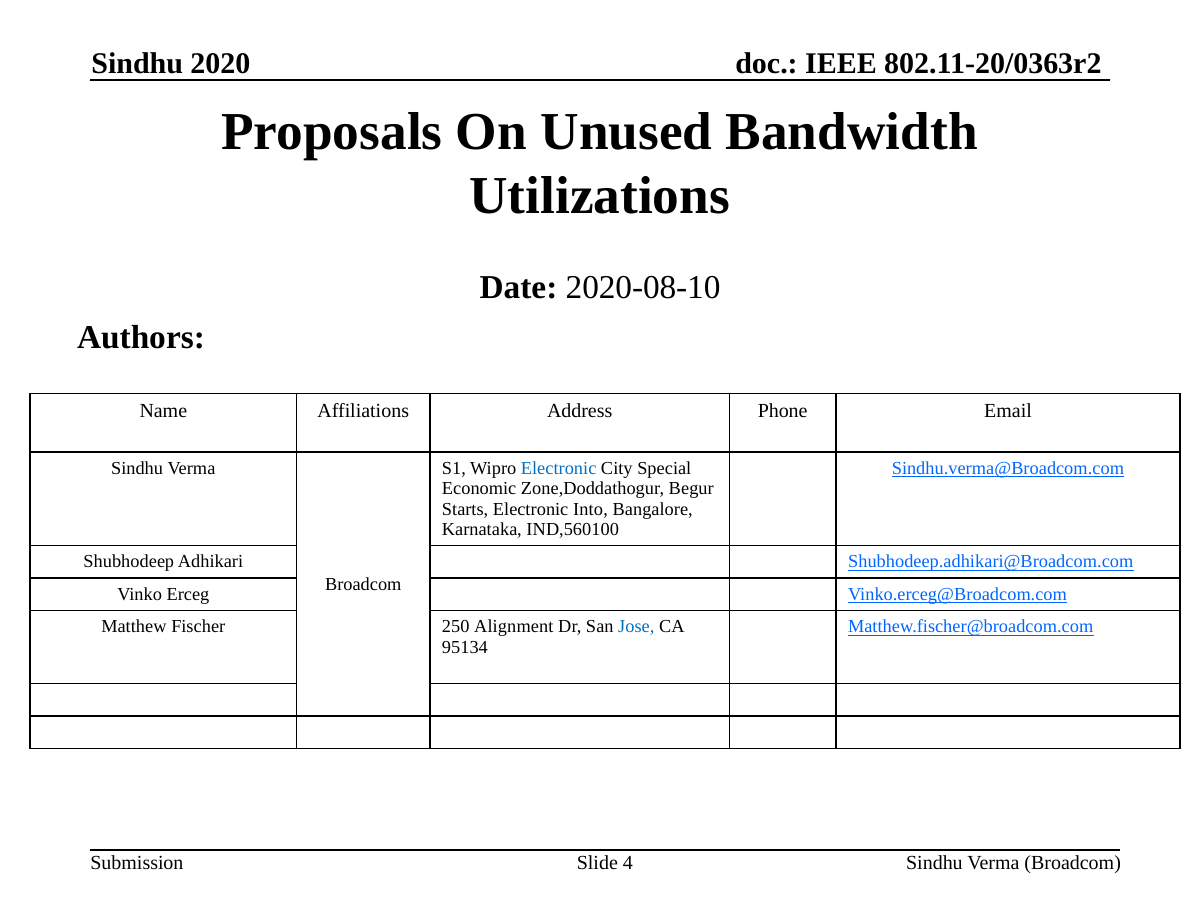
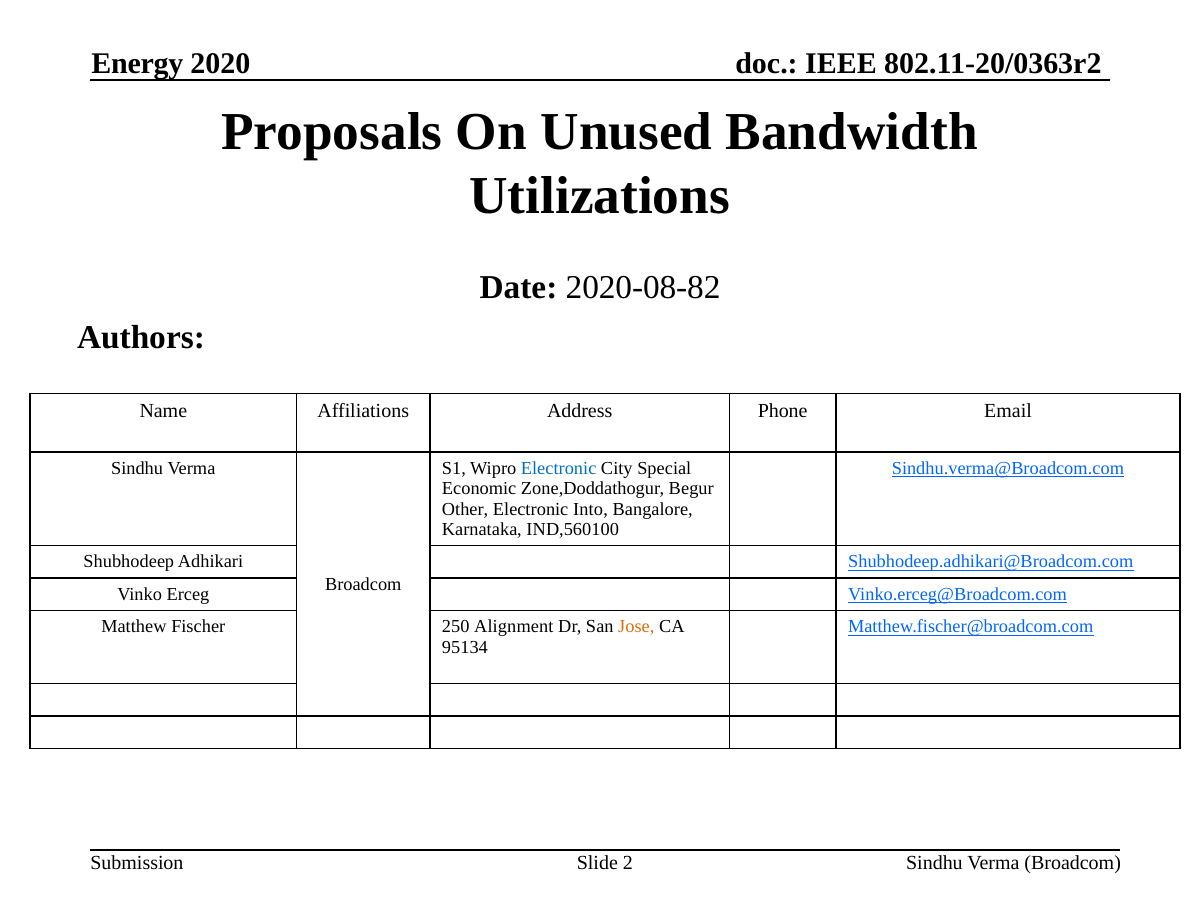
Sindhu at (137, 64): Sindhu -> Energy
2020-08-10: 2020-08-10 -> 2020-08-82
Starts: Starts -> Other
Jose colour: blue -> orange
4: 4 -> 2
